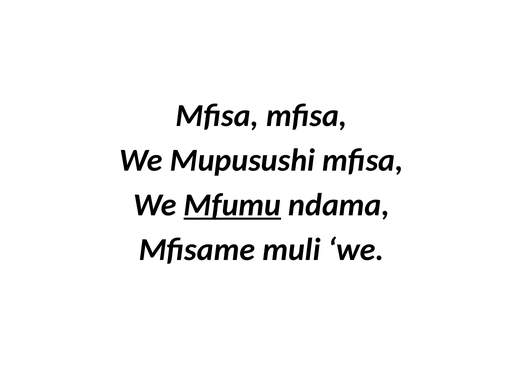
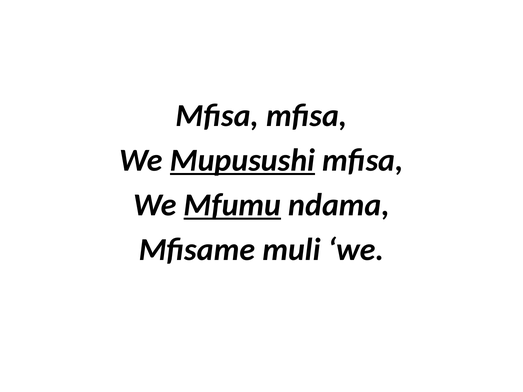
Mupusushi underline: none -> present
